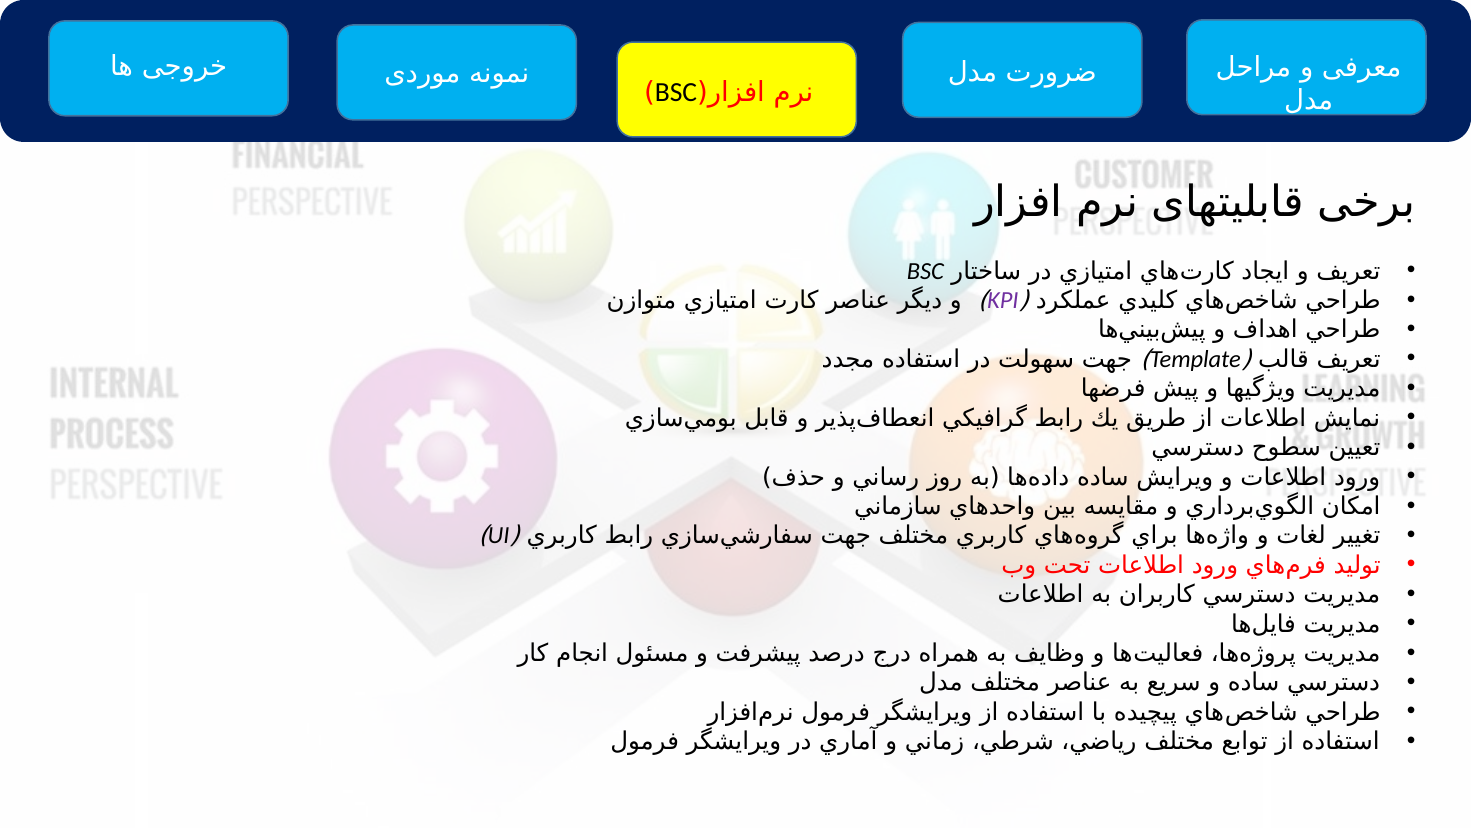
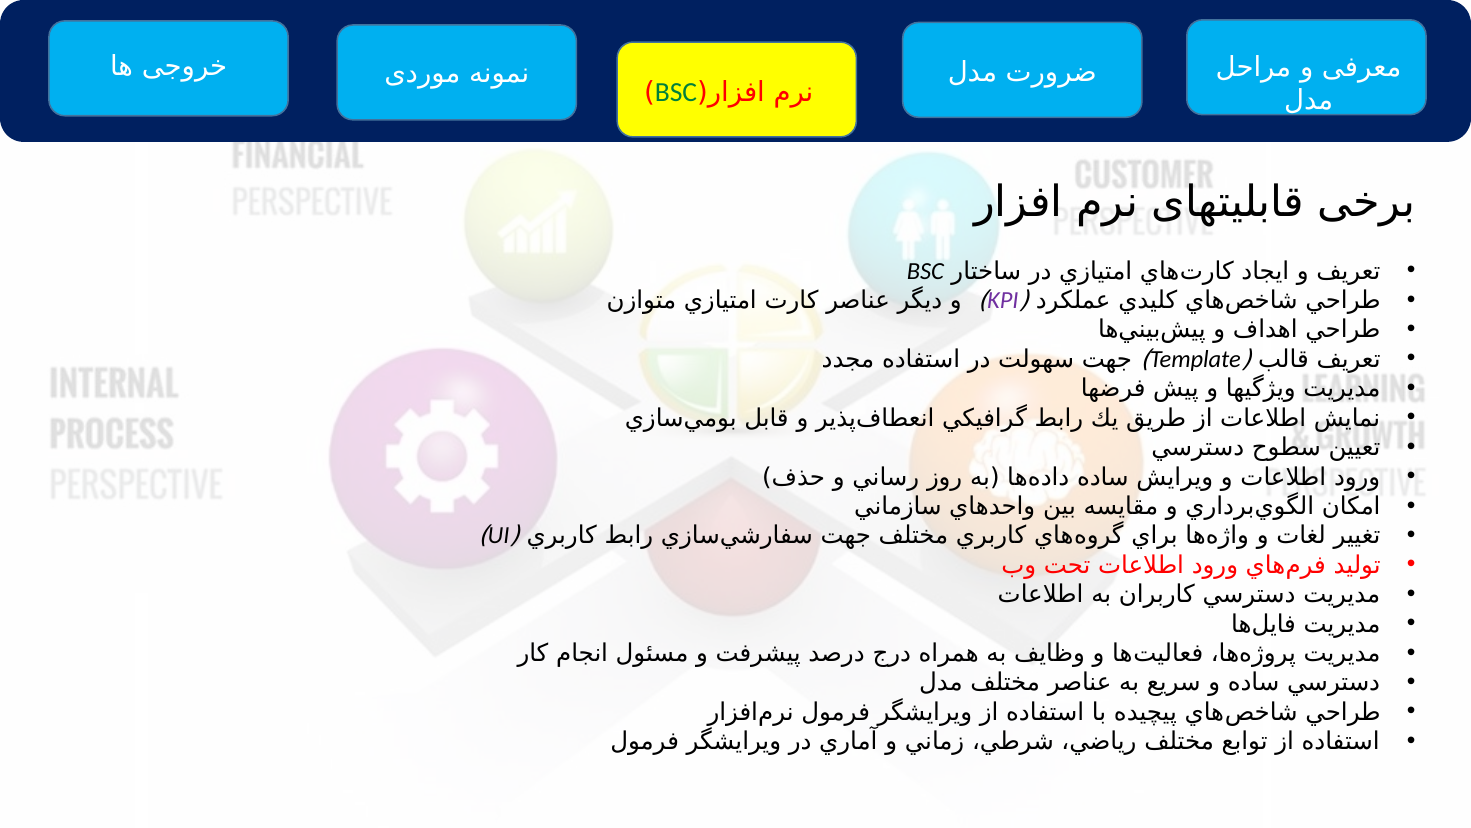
BSC at (676, 92) colour: black -> green
